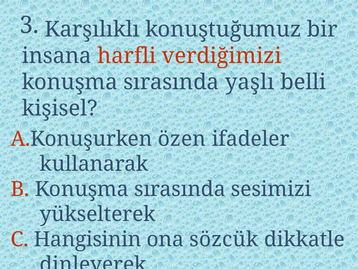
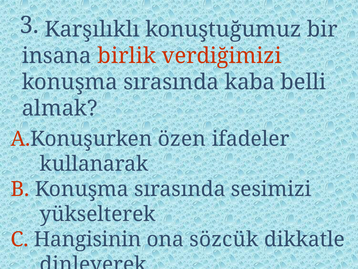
harfli: harfli -> birlik
yaşlı: yaşlı -> kaba
kişisel: kişisel -> almak
